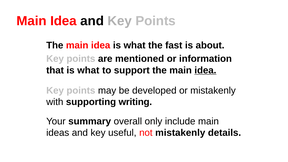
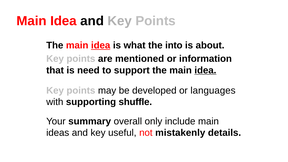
idea at (101, 45) underline: none -> present
fast: fast -> into
that is what: what -> need
or mistakenly: mistakenly -> languages
writing: writing -> shuffle
